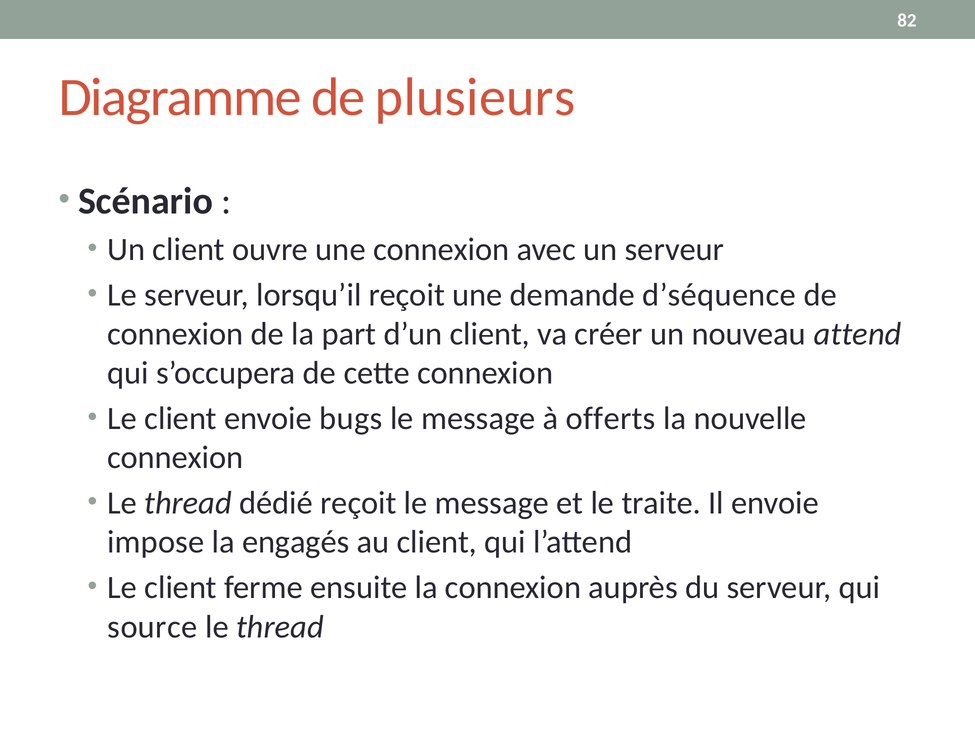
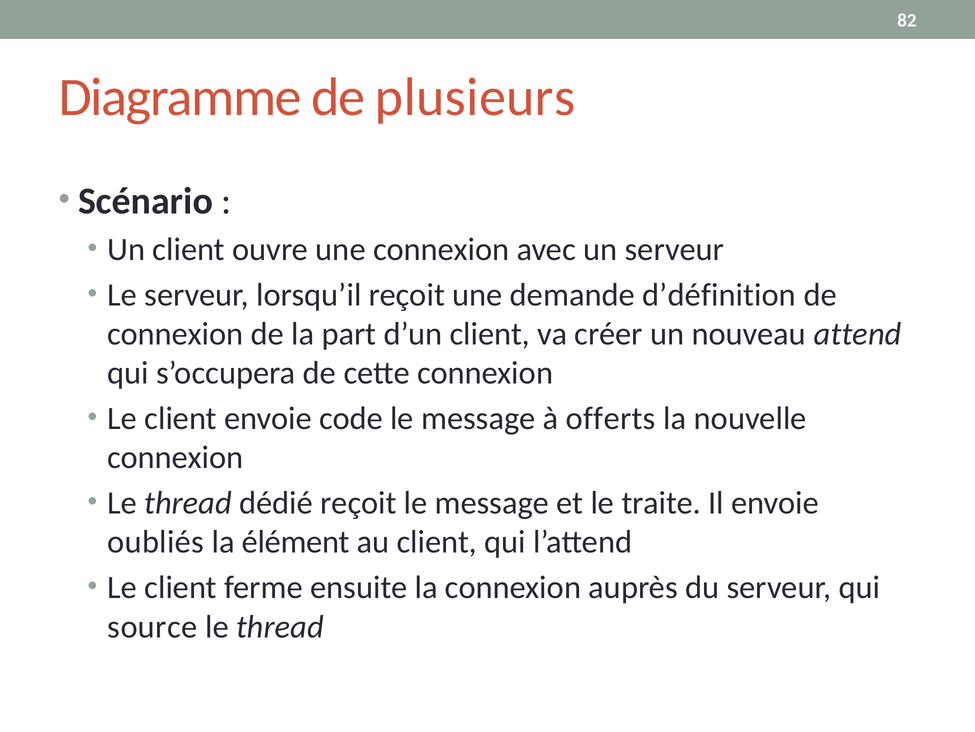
d’séquence: d’séquence -> d’définition
bugs: bugs -> code
impose: impose -> oubliés
engagés: engagés -> élément
